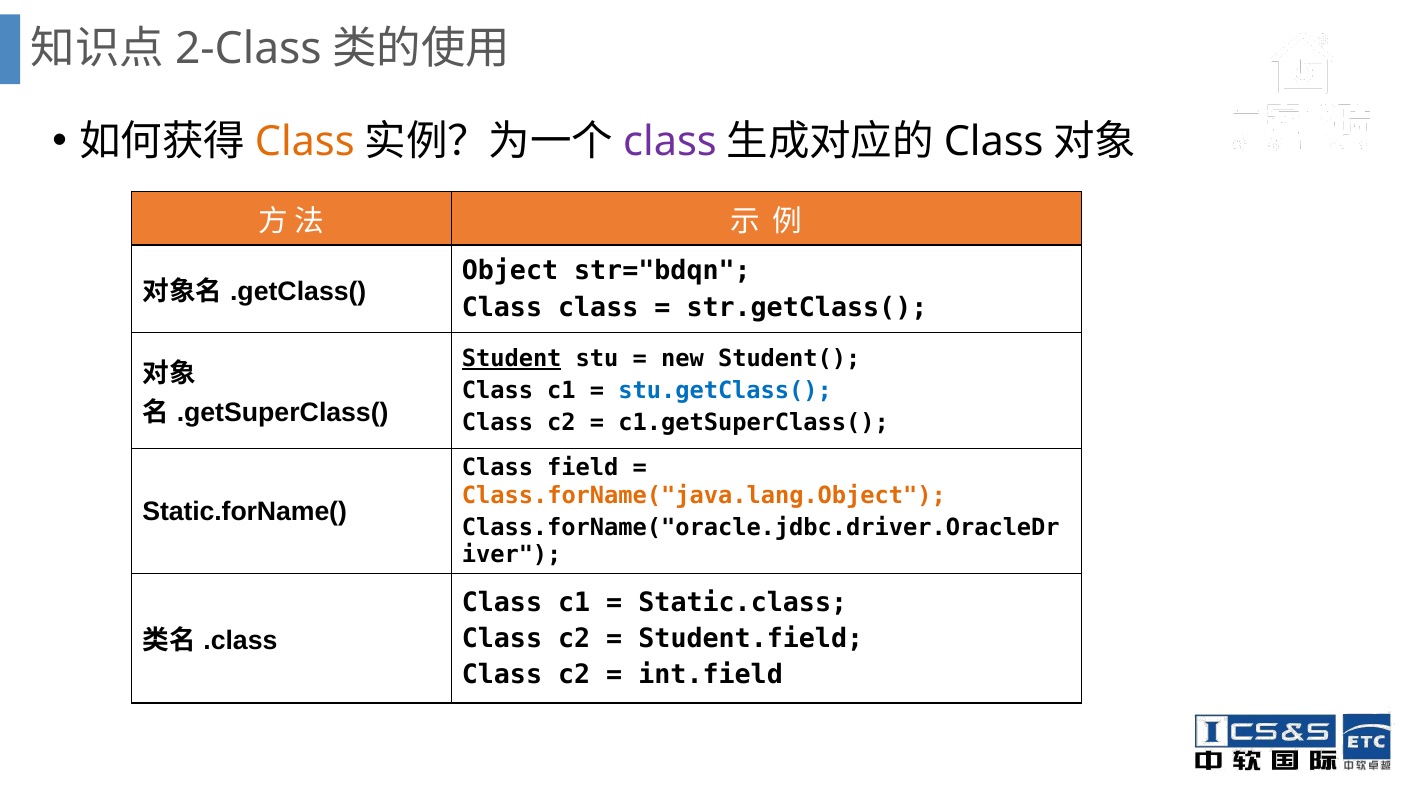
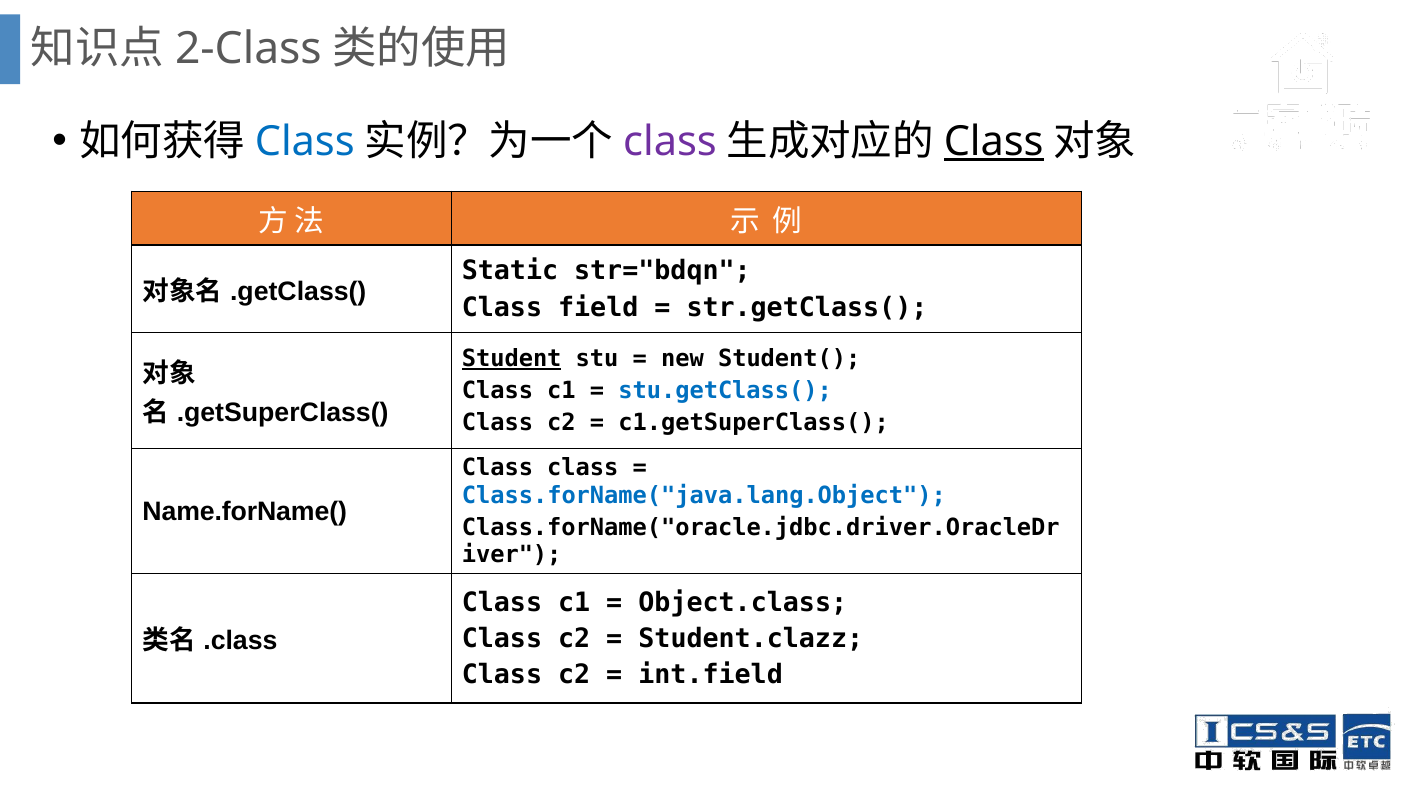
Class at (305, 142) colour: orange -> blue
Class at (994, 142) underline: none -> present
Object: Object -> Static
Class class: class -> field
Class field: field -> class
Class.forName("java.lang.Object colour: orange -> blue
Static.forName(: Static.forName( -> Name.forName(
Static.class: Static.class -> Object.class
Student.field: Student.field -> Student.clazz
